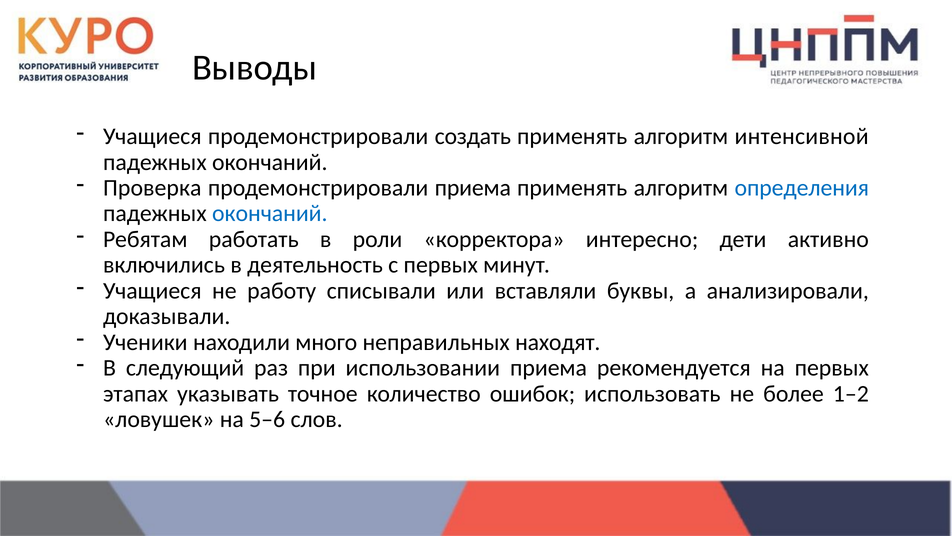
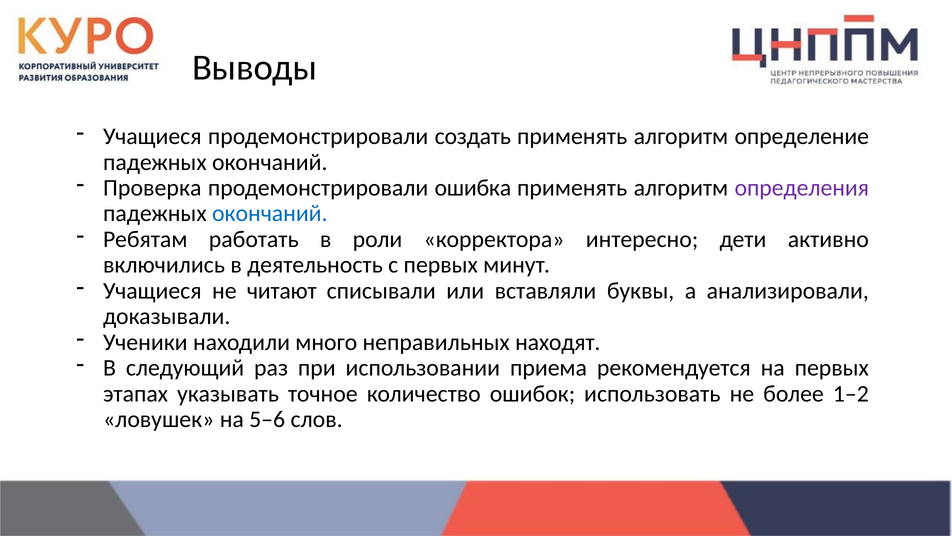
интенсивной: интенсивной -> определение
продемонстрировали приема: приема -> ошибка
определения colour: blue -> purple
работу: работу -> читают
